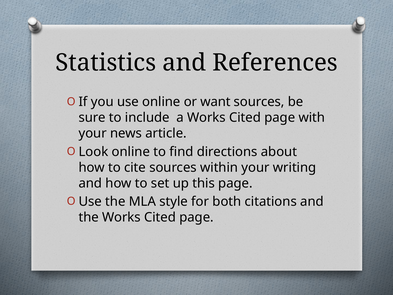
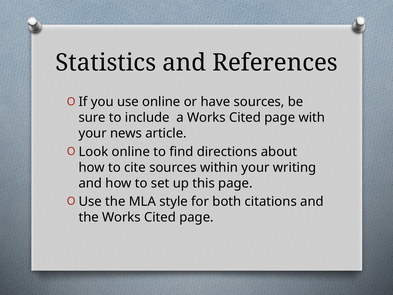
want: want -> have
